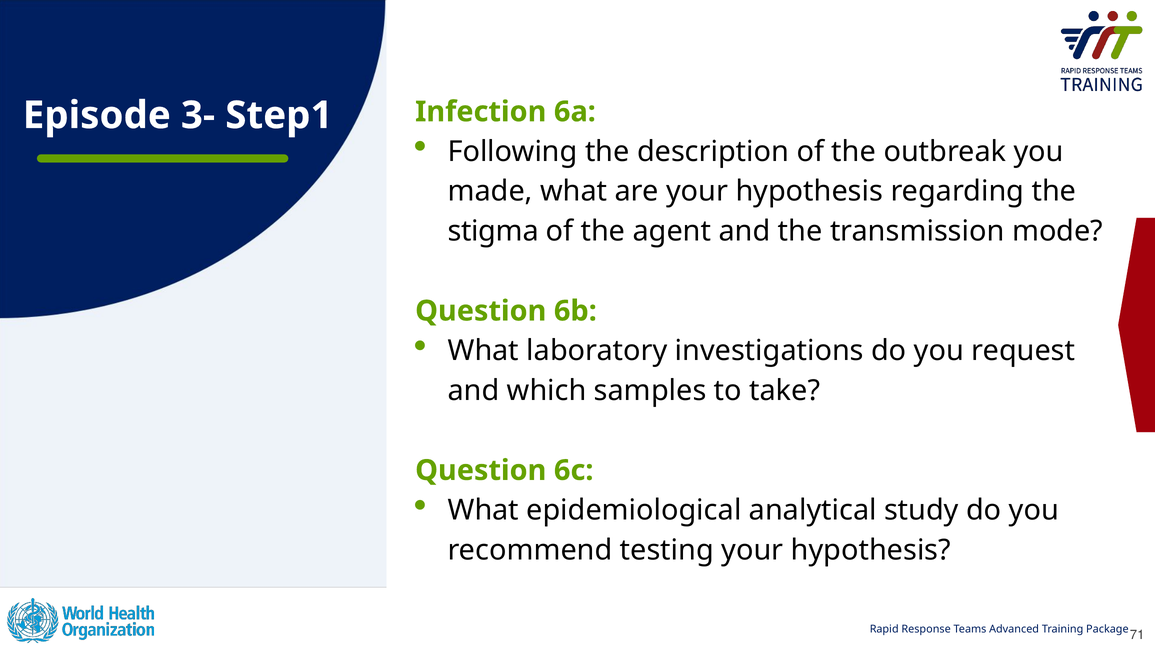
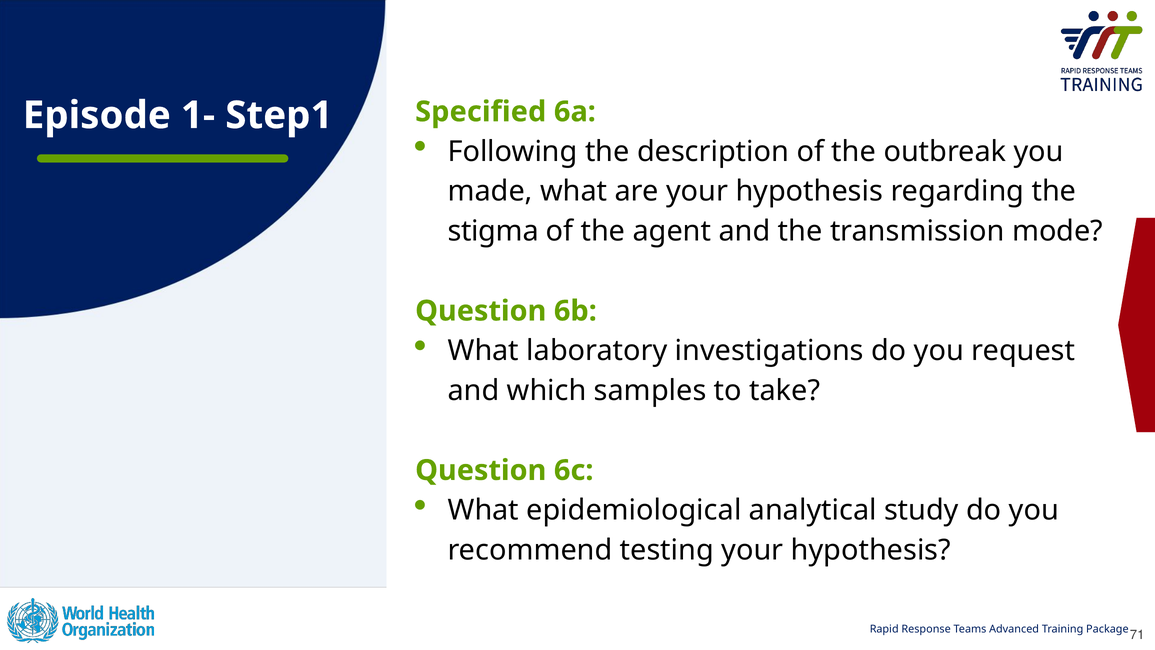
3-: 3- -> 1-
Infection: Infection -> Specified
